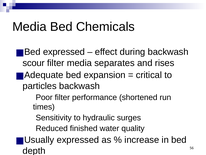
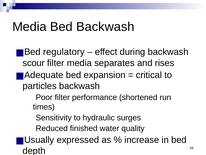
Bed Chemicals: Chemicals -> Backwash
Bed expressed: expressed -> regulatory
